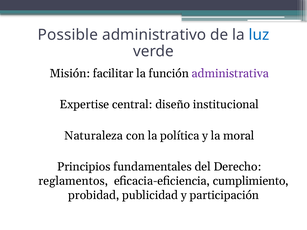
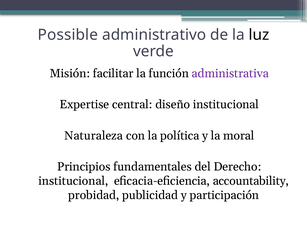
luz colour: blue -> black
reglamentos at (73, 181): reglamentos -> institucional
cumplimiento: cumplimiento -> accountability
